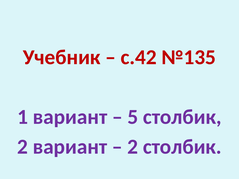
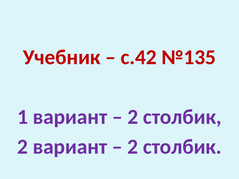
5 at (133, 117): 5 -> 2
